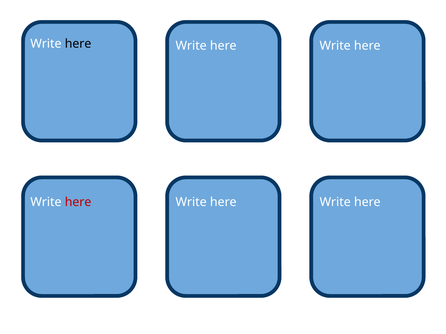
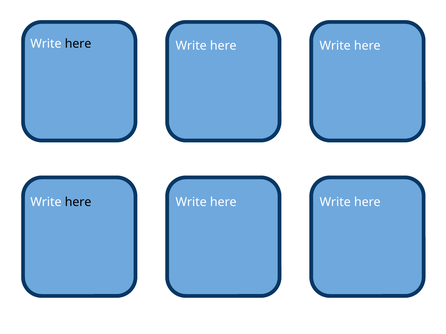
here at (78, 202) colour: red -> black
